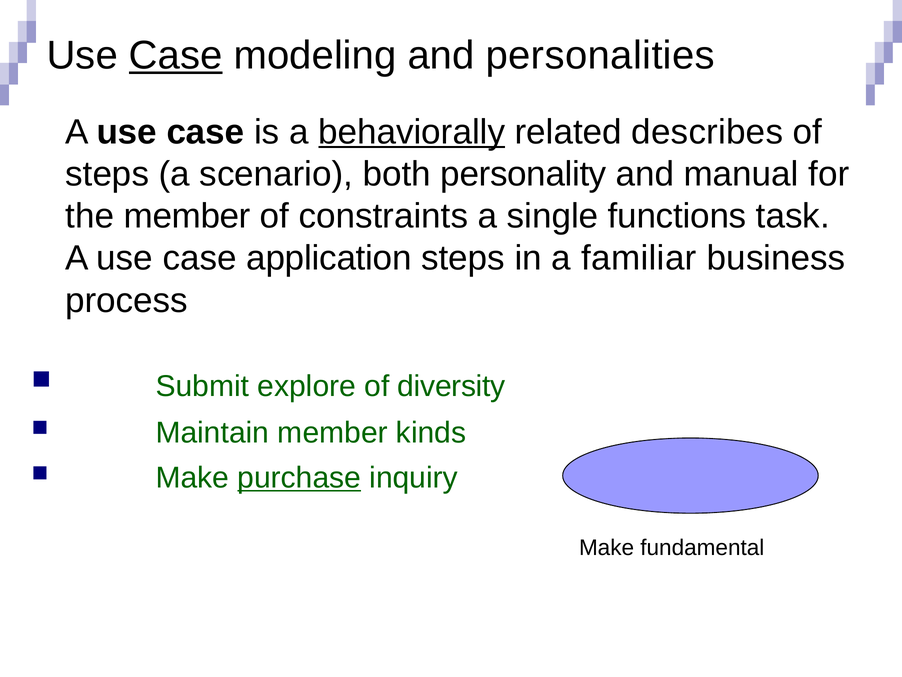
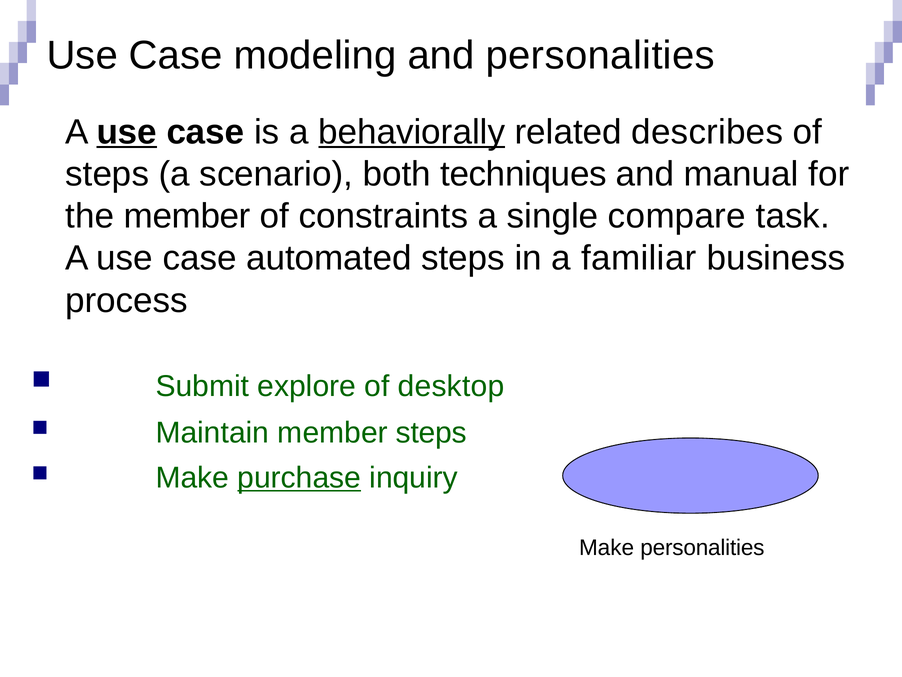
Case at (176, 55) underline: present -> none
use at (127, 132) underline: none -> present
personality: personality -> techniques
functions: functions -> compare
application: application -> automated
diversity: diversity -> desktop
member kinds: kinds -> steps
Make fundamental: fundamental -> personalities
